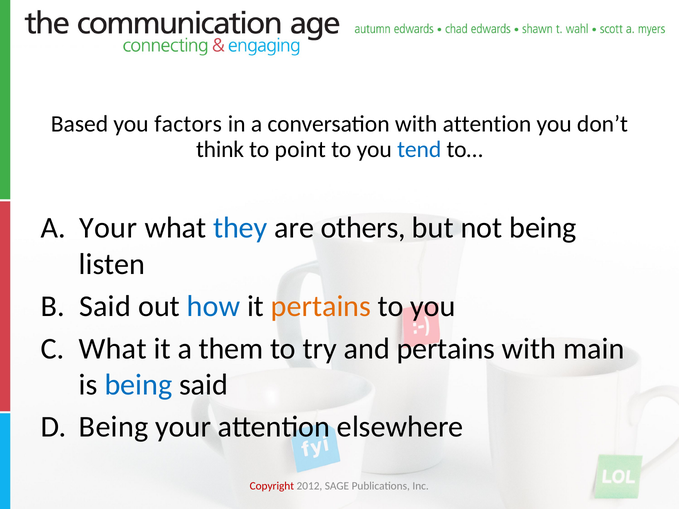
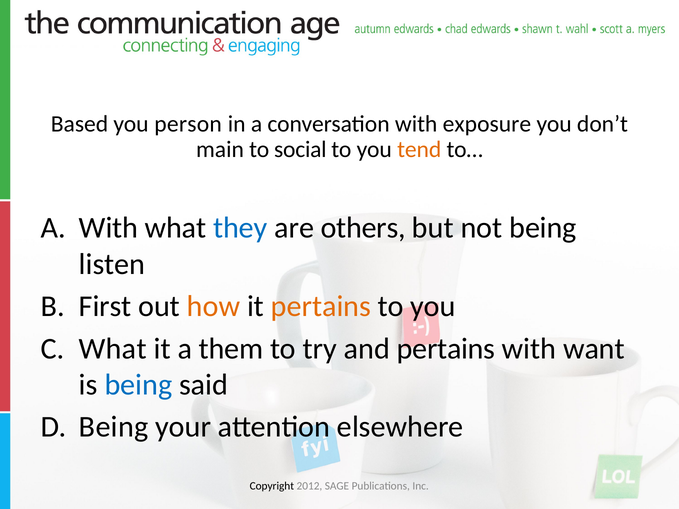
factors: factors -> person
with attention: attention -> exposure
think: think -> main
point: point -> social
tend colour: blue -> orange
A Your: Your -> With
Said at (105, 306): Said -> First
how colour: blue -> orange
main: main -> want
Copyright colour: red -> black
